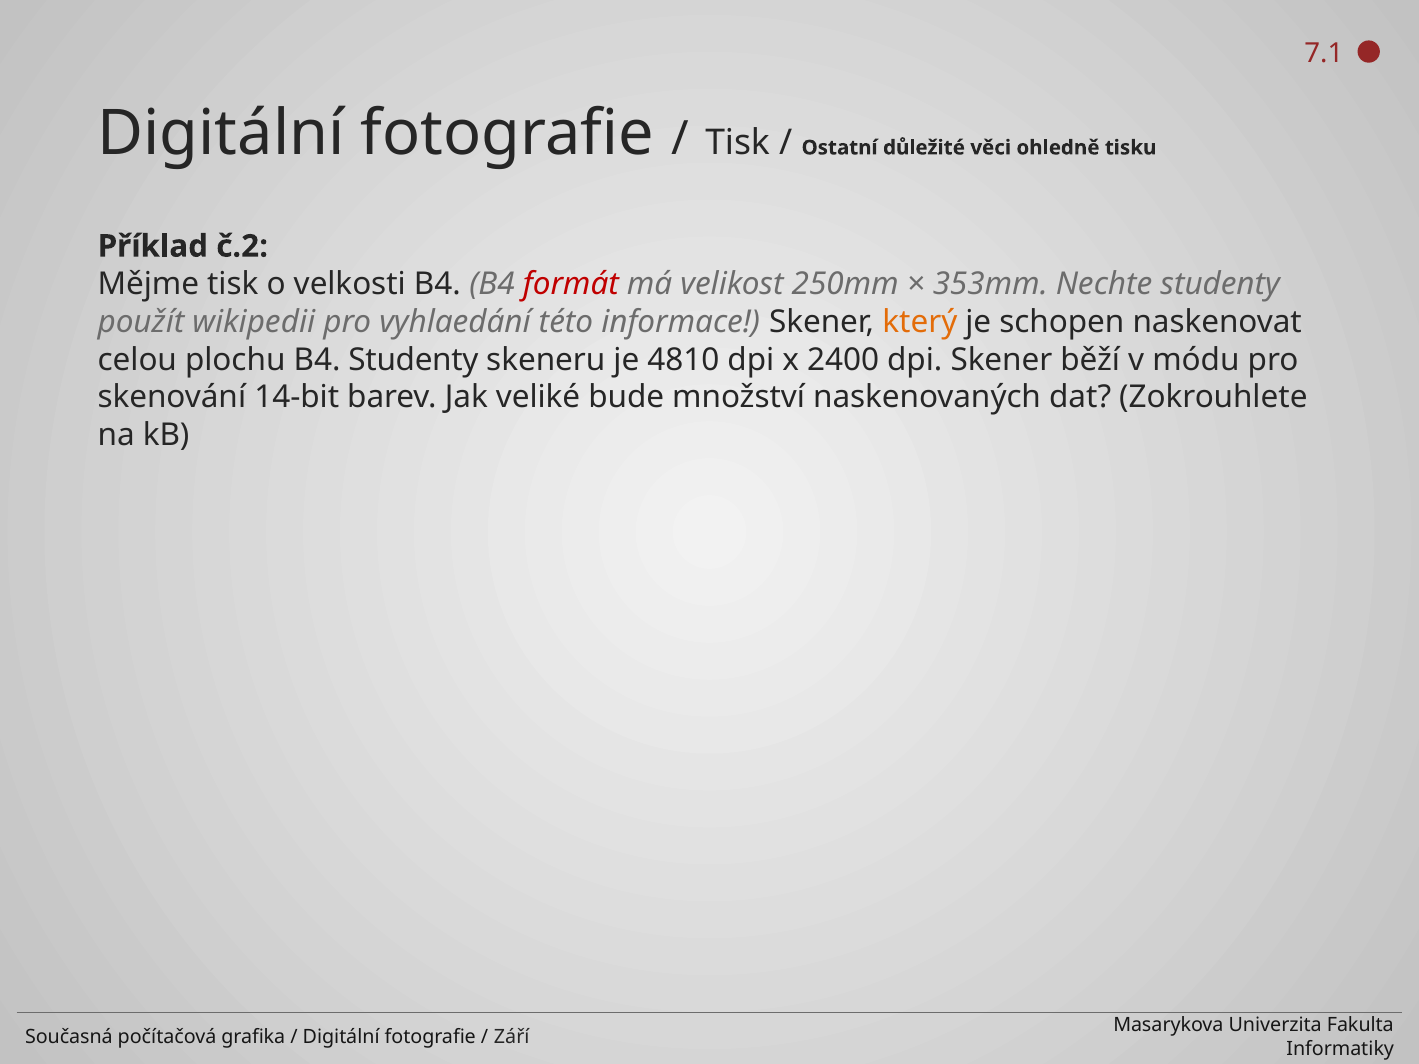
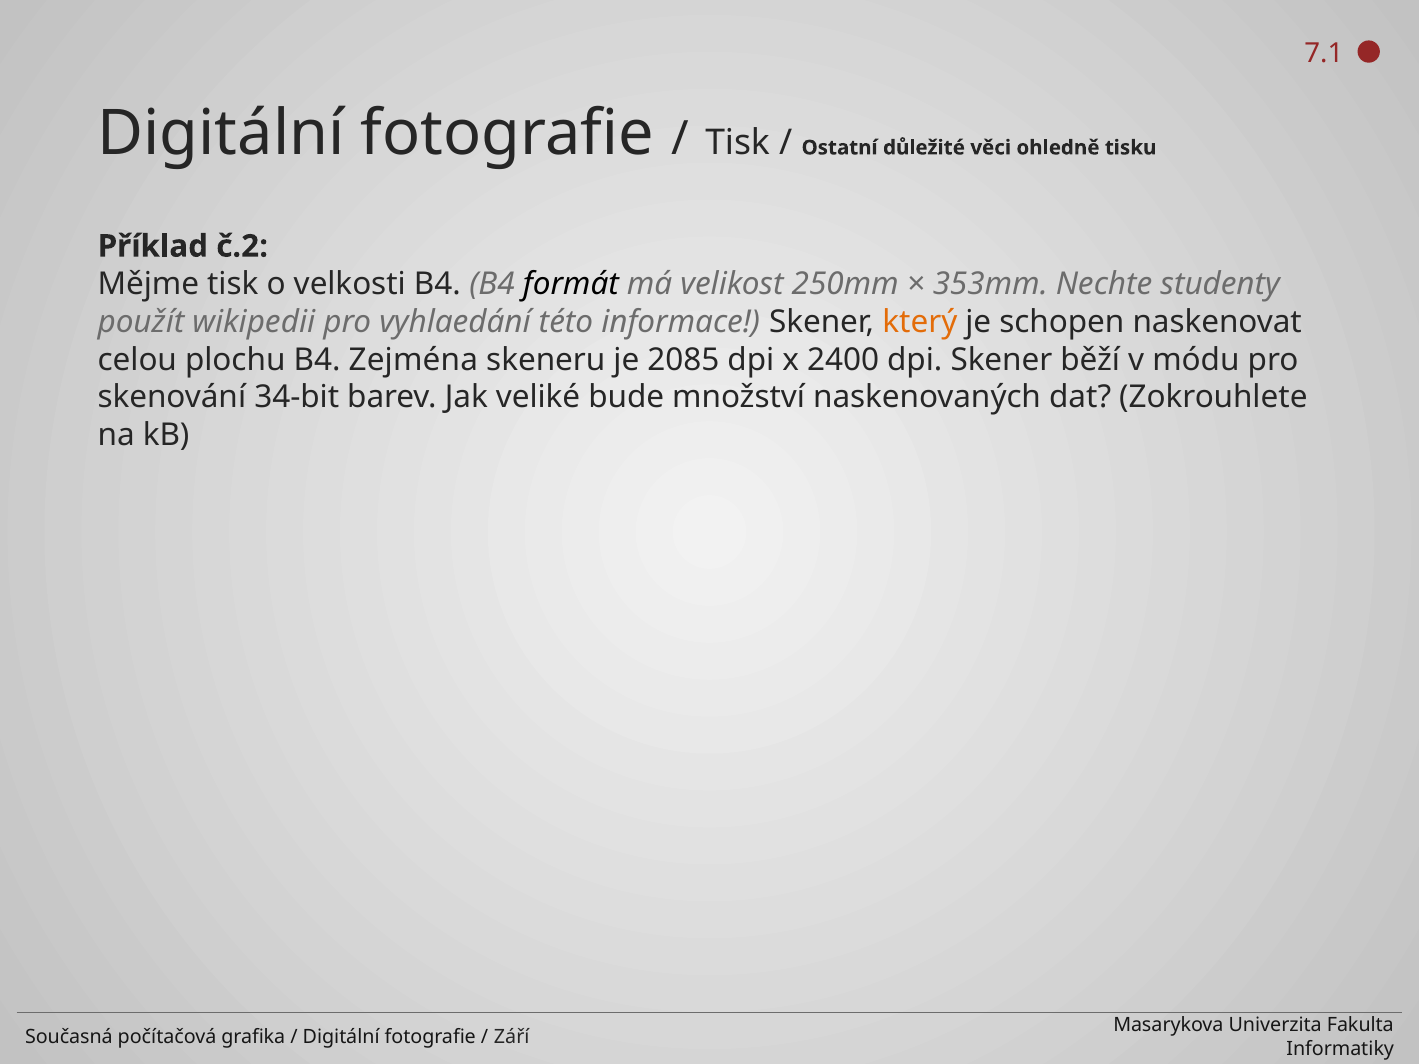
formát colour: red -> black
B4 Studenty: Studenty -> Zejména
4810: 4810 -> 2085
14-bit: 14-bit -> 34-bit
